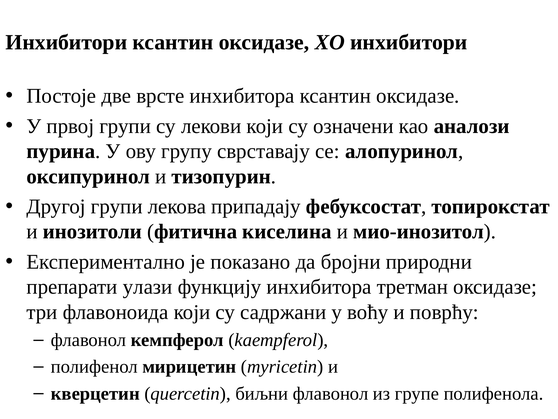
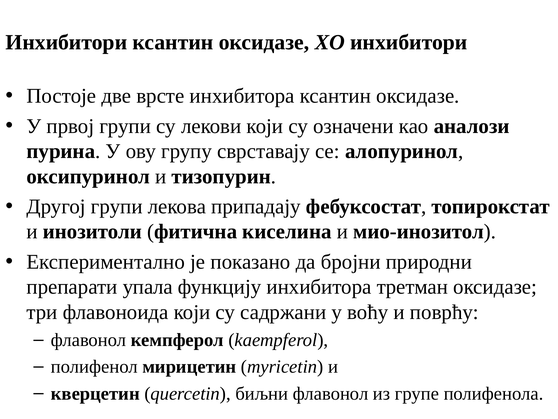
улази: улази -> упала
